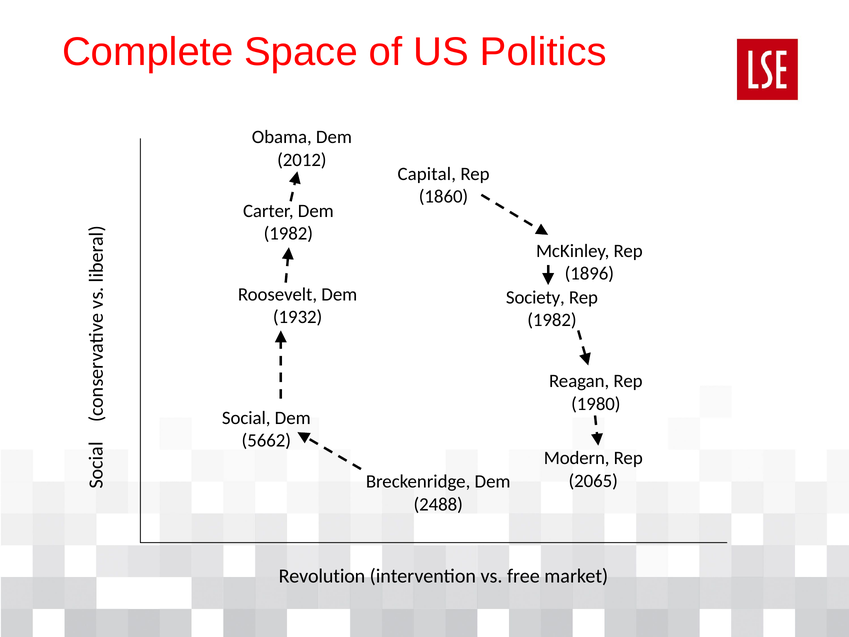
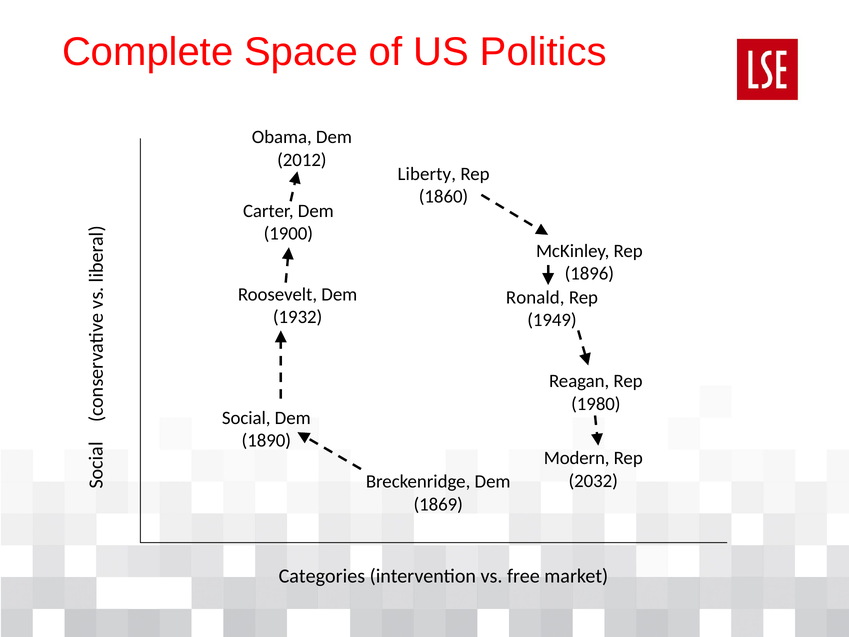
Capital: Capital -> Liberty
1982 at (288, 233): 1982 -> 1900
Society: Society -> Ronald
1982 at (552, 320): 1982 -> 1949
5662: 5662 -> 1890
2065: 2065 -> 2032
2488: 2488 -> 1869
Revolution: Revolution -> Categories
